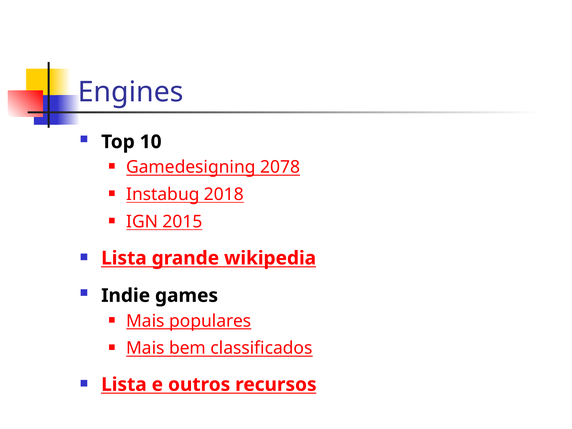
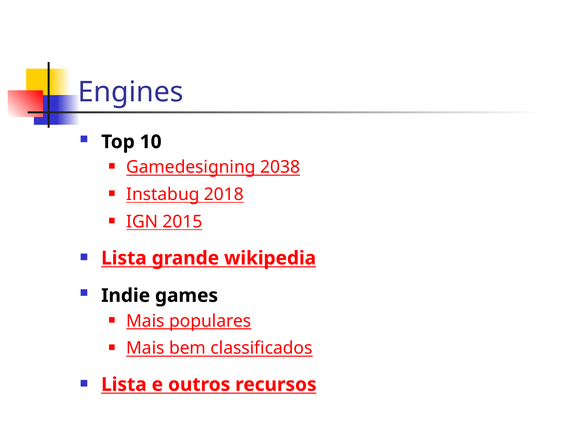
2078: 2078 -> 2038
